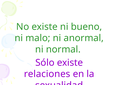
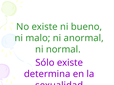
relaciones: relaciones -> determina
